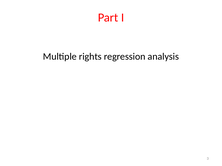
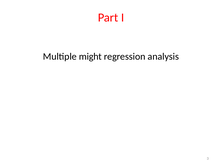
rights: rights -> might
